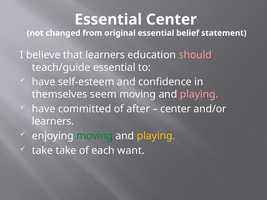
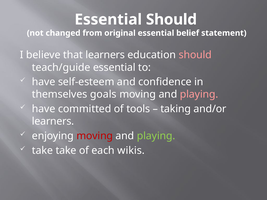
Essential Center: Center -> Should
seem: seem -> goals
after: after -> tools
center at (176, 109): center -> taking
moving at (95, 136) colour: green -> red
playing at (156, 136) colour: yellow -> light green
want: want -> wikis
